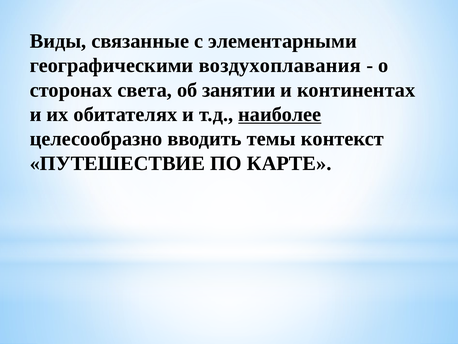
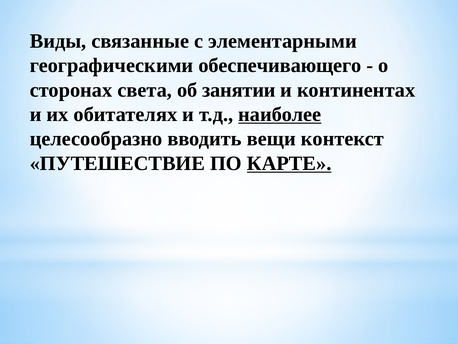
воздухоплавания: воздухоплавания -> обеспечивающего
темы: темы -> вещи
КАРТЕ underline: none -> present
